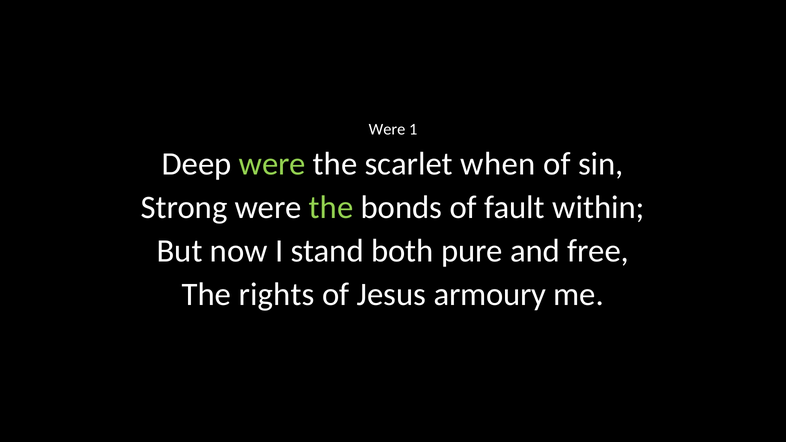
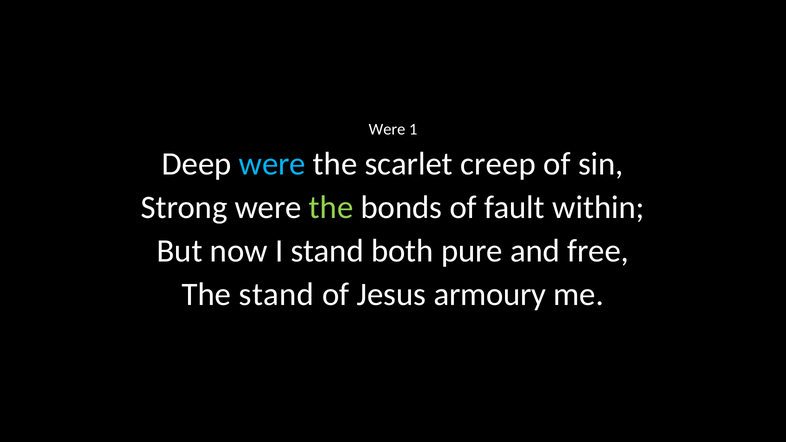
were at (272, 164) colour: light green -> light blue
when: when -> creep
The rights: rights -> stand
